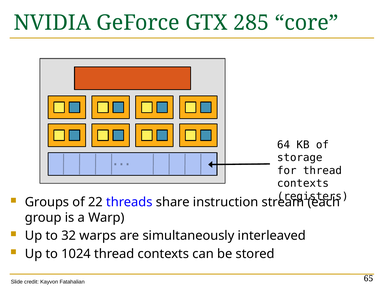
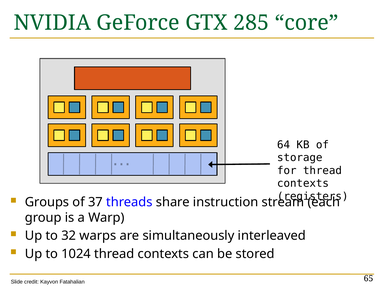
22: 22 -> 37
